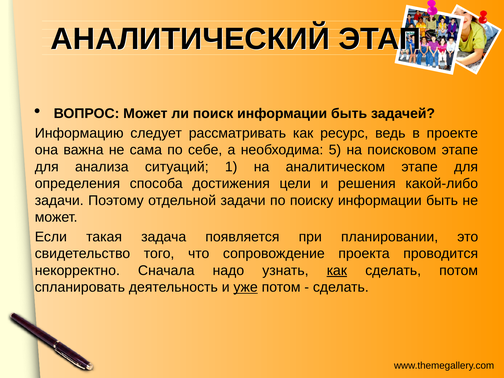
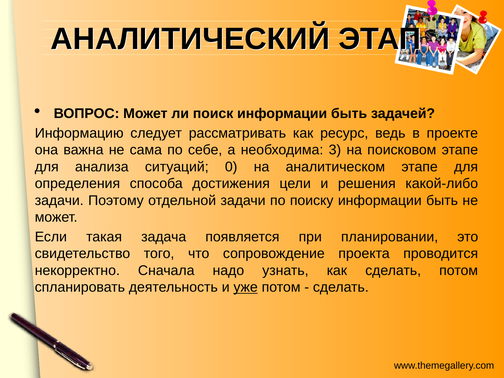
5: 5 -> 3
1: 1 -> 0
как at (337, 270) underline: present -> none
